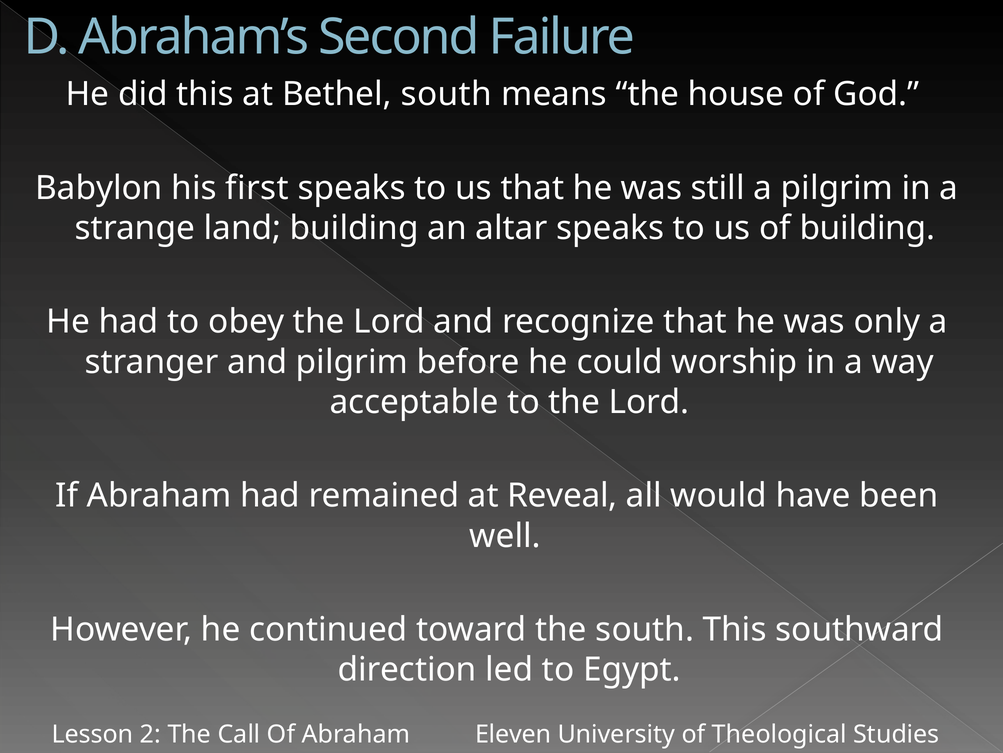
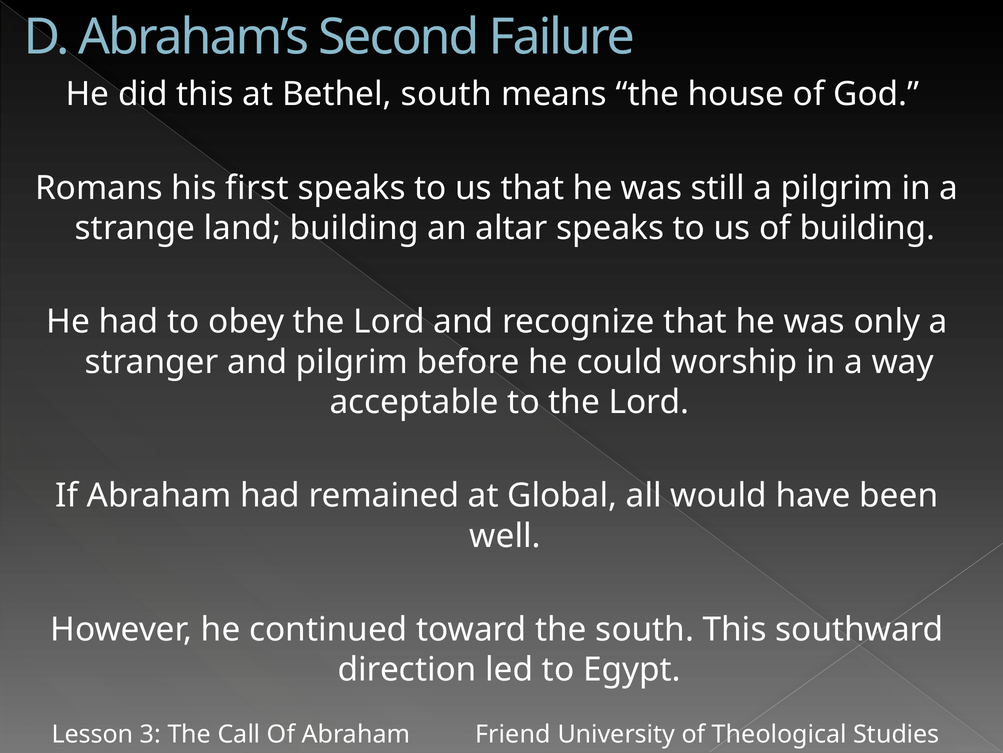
Babylon: Babylon -> Romans
Reveal: Reveal -> Global
2: 2 -> 3
Eleven: Eleven -> Friend
